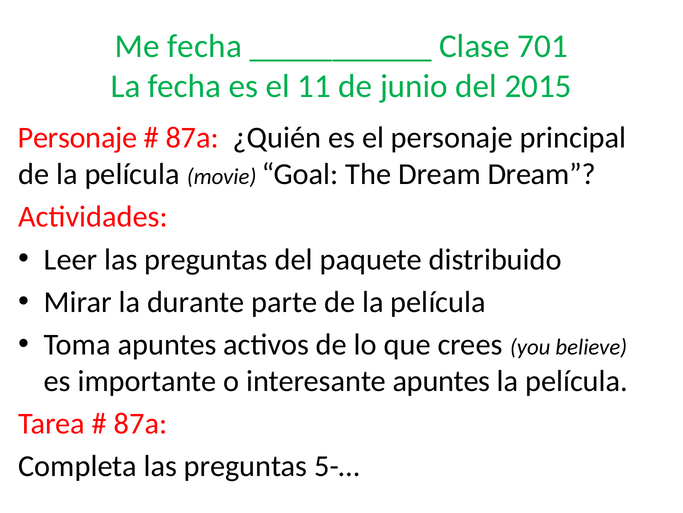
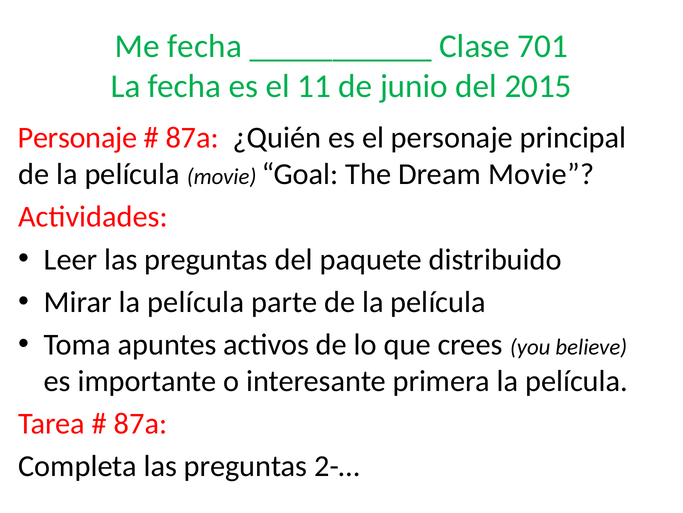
Dream Dream: Dream -> Movie
Mirar la durante: durante -> película
interesante apuntes: apuntes -> primera
5-…: 5-… -> 2-…
